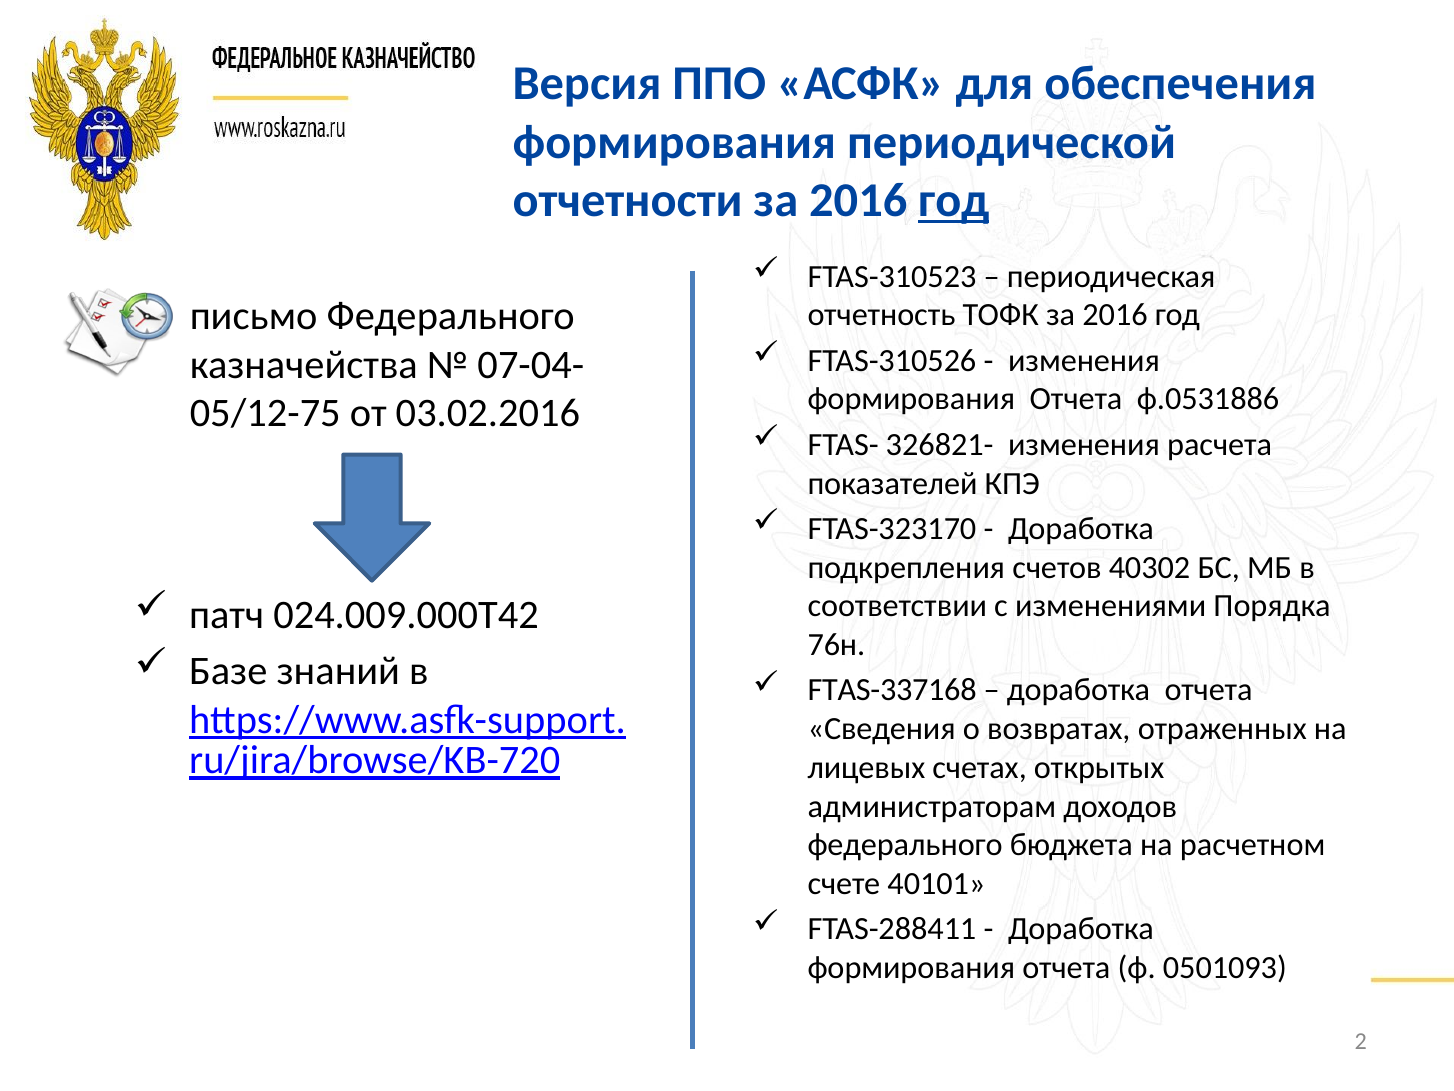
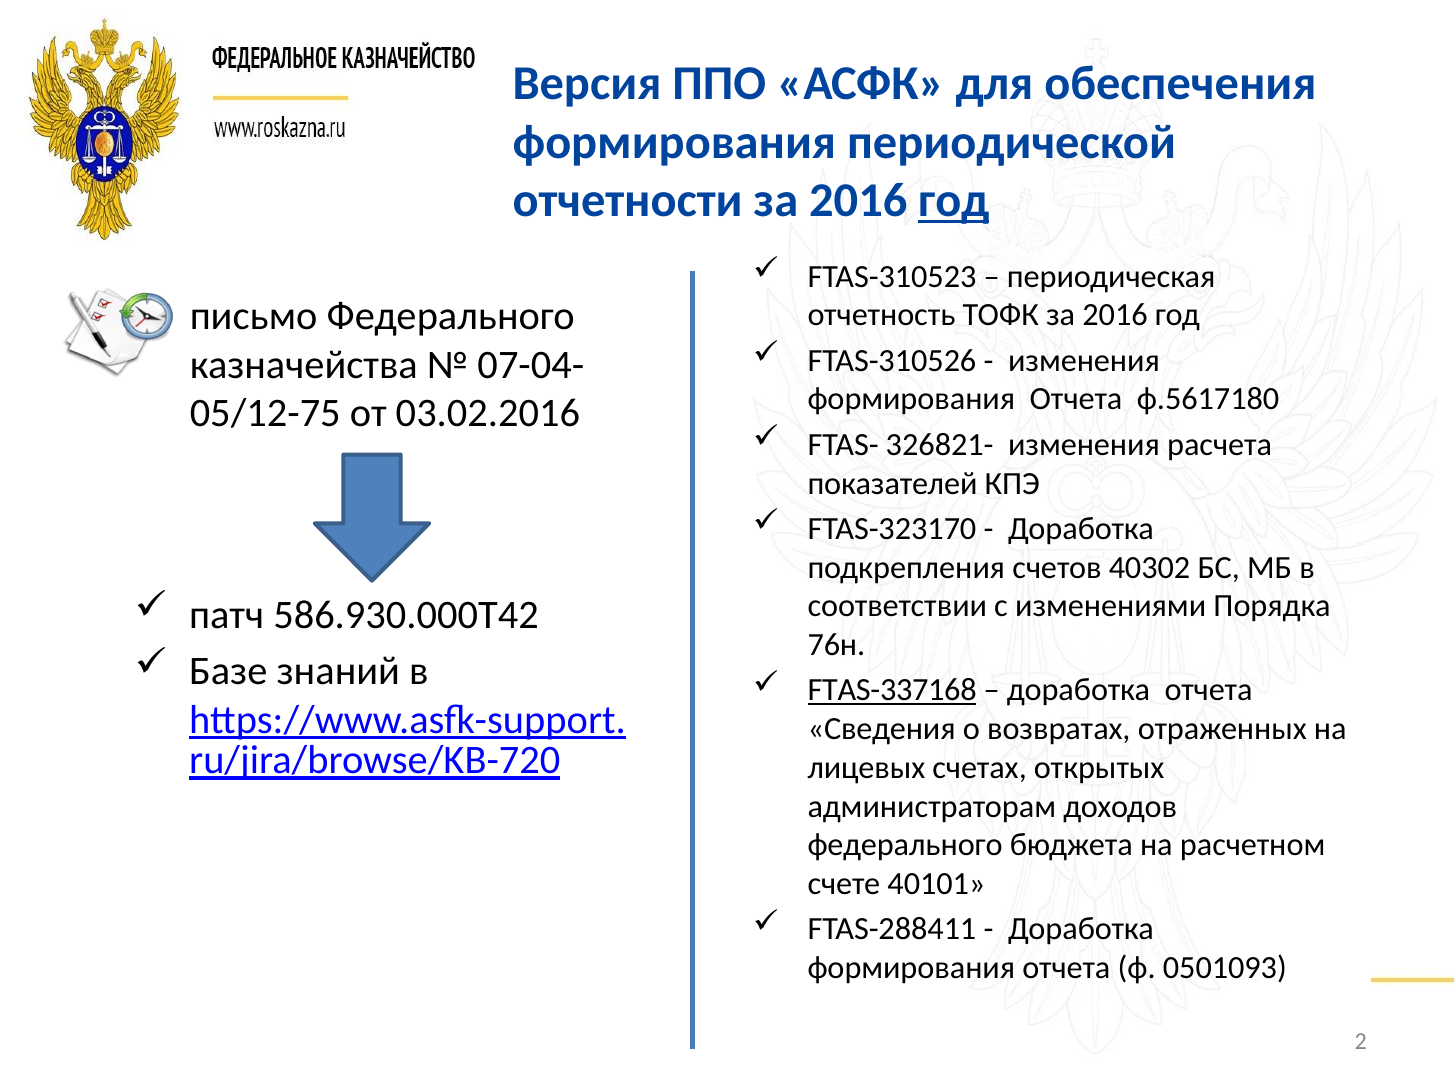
ф.0531886: ф.0531886 -> ф.5617180
024.009.000Т42: 024.009.000Т42 -> 586.930.000Т42
FTAS-337168 underline: none -> present
